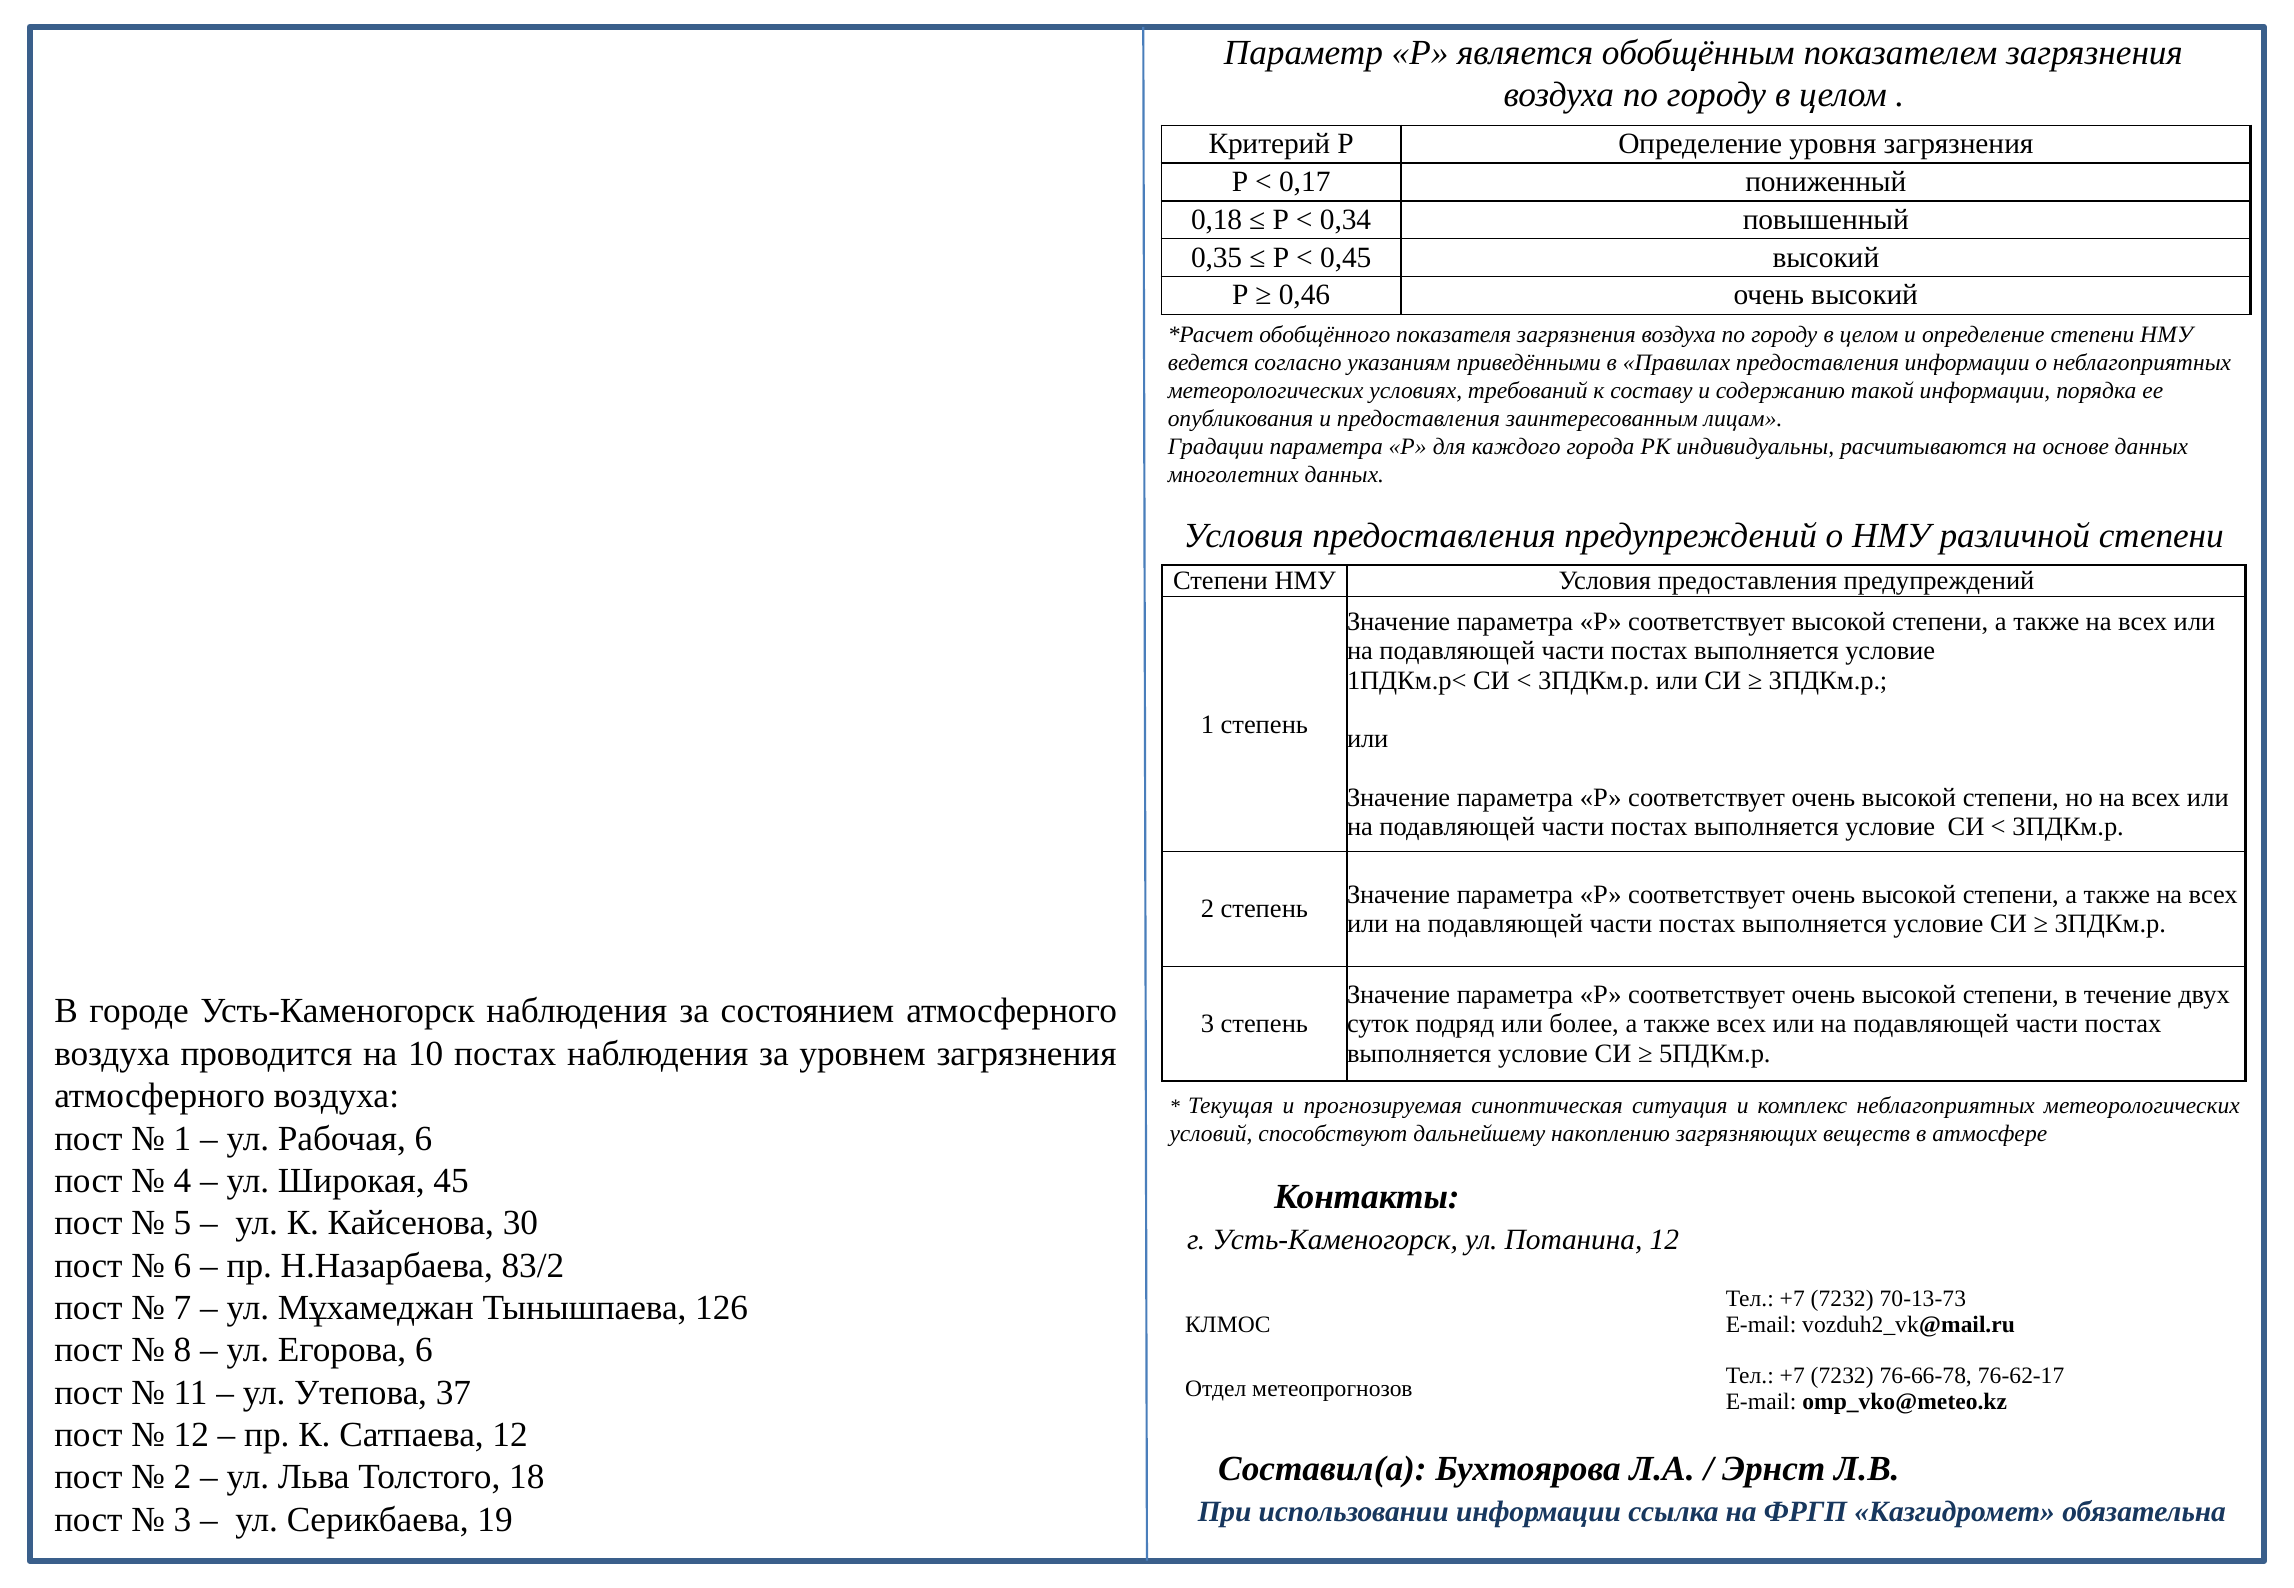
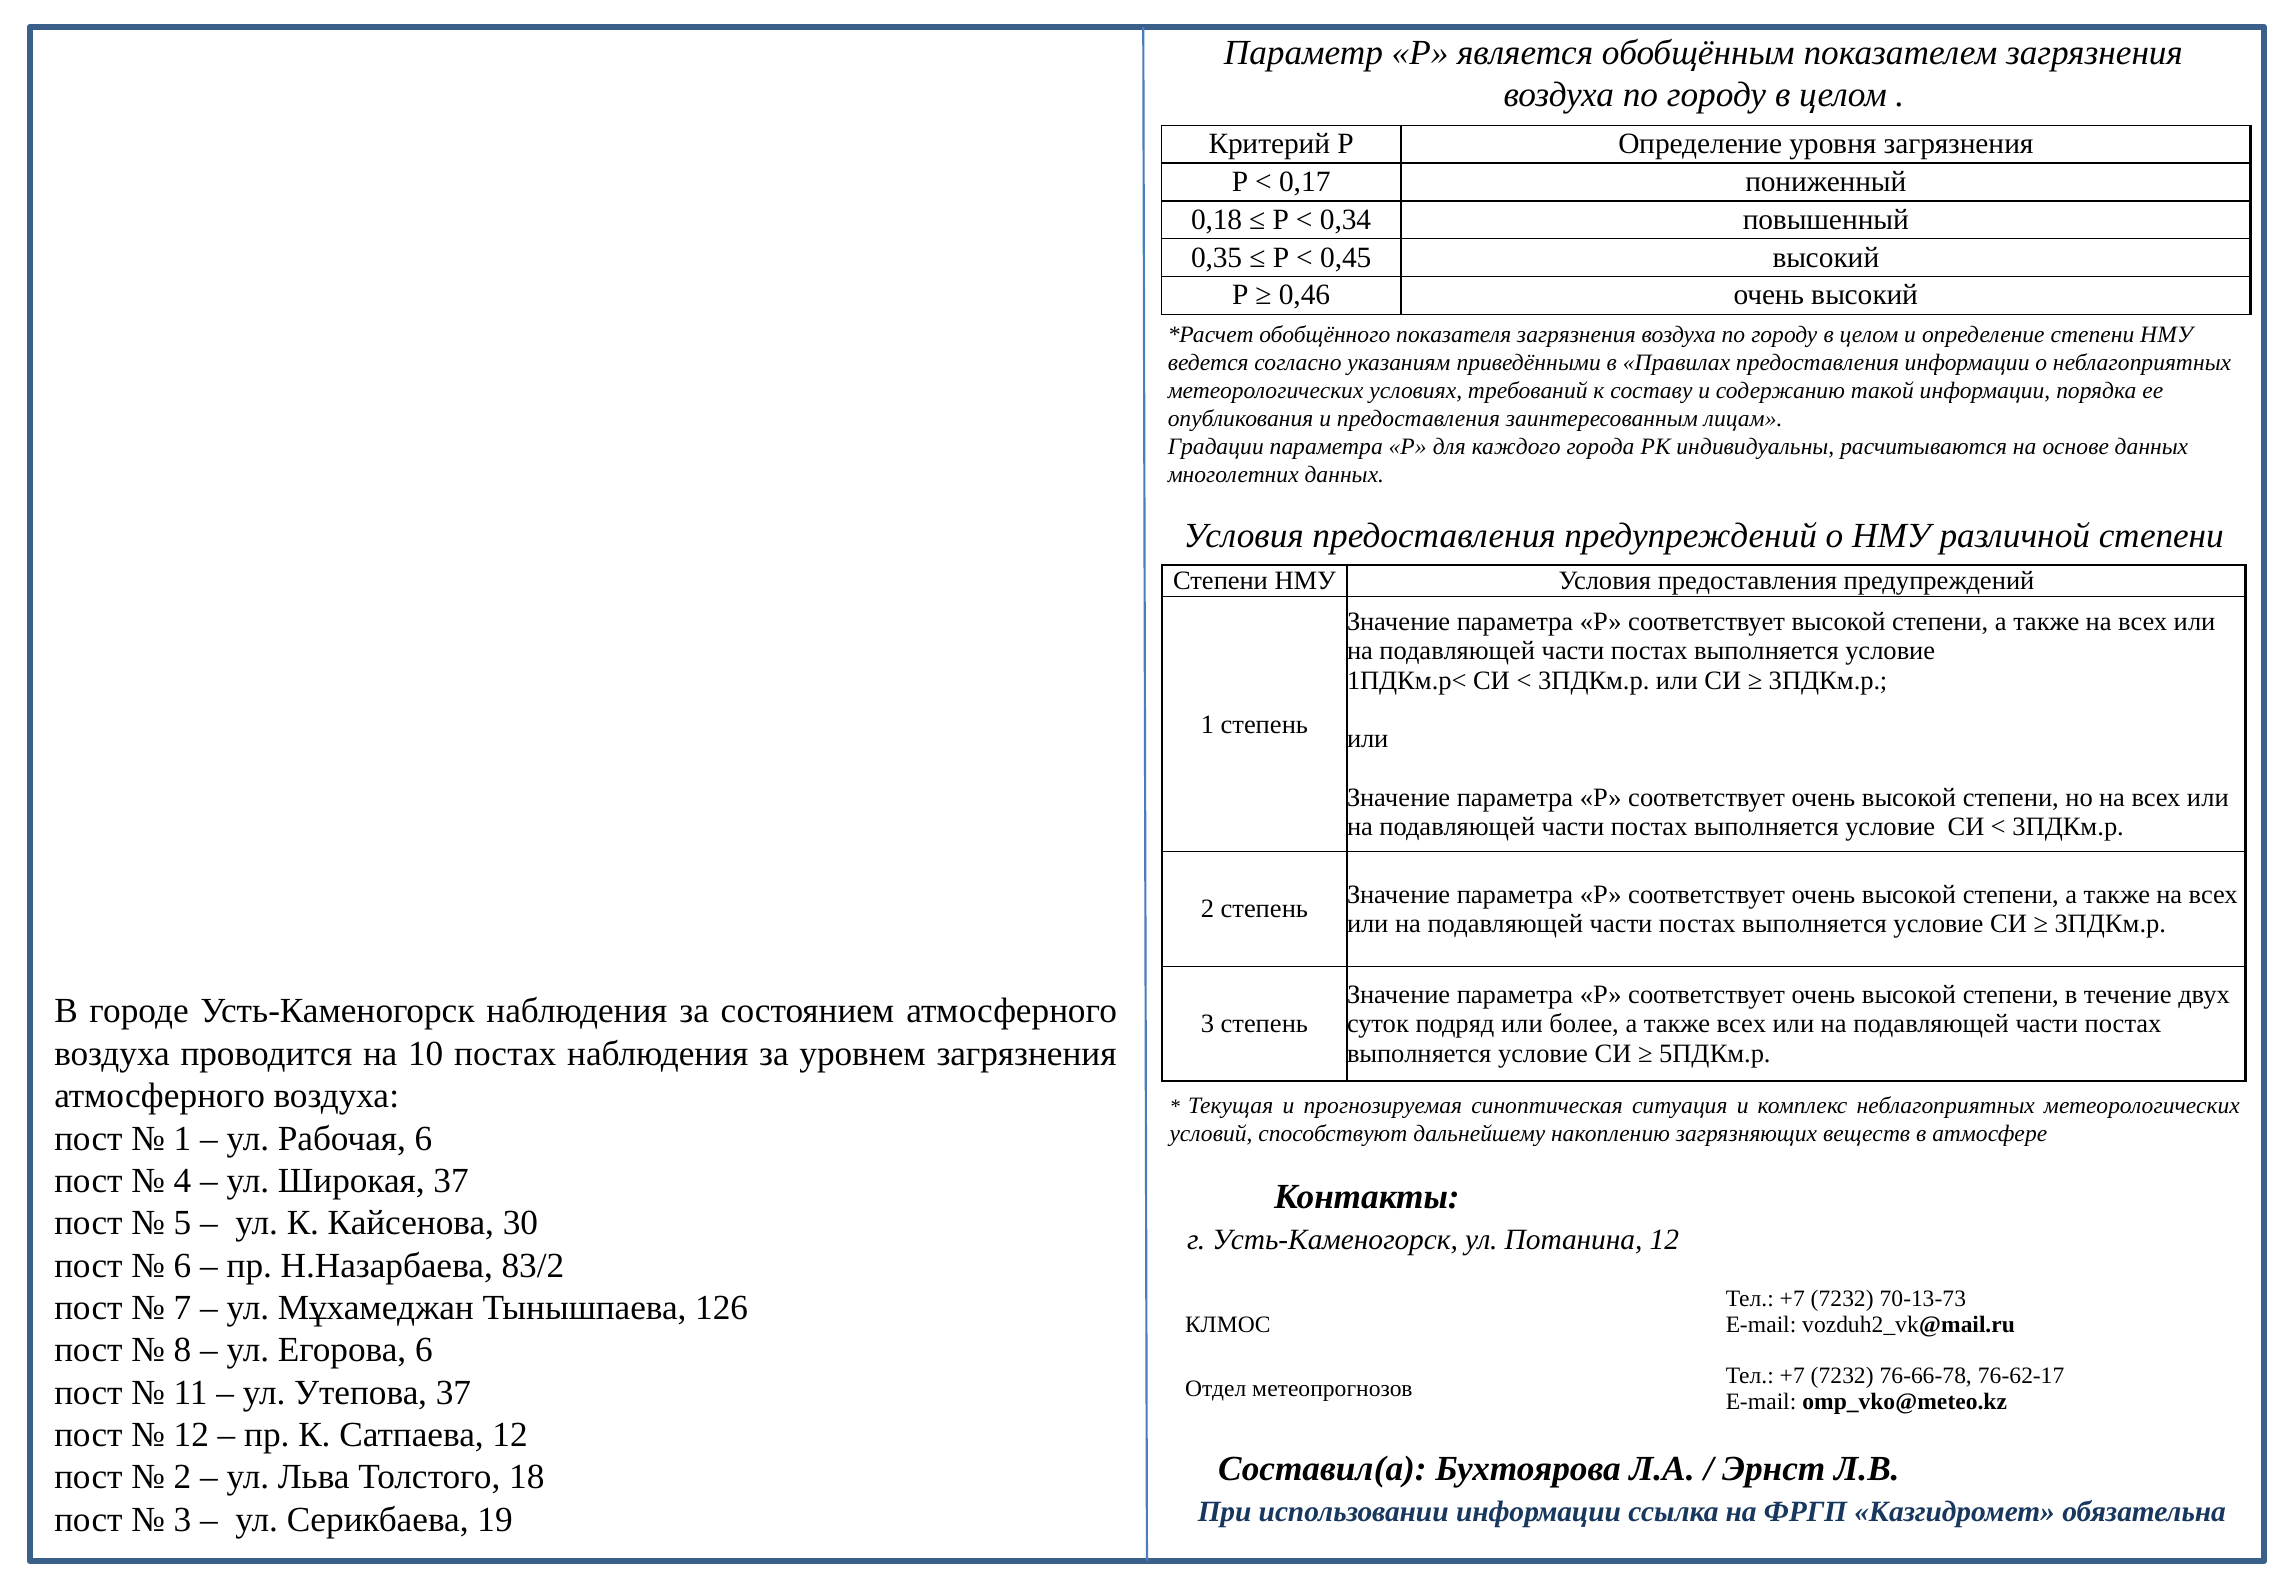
Широкая 45: 45 -> 37
